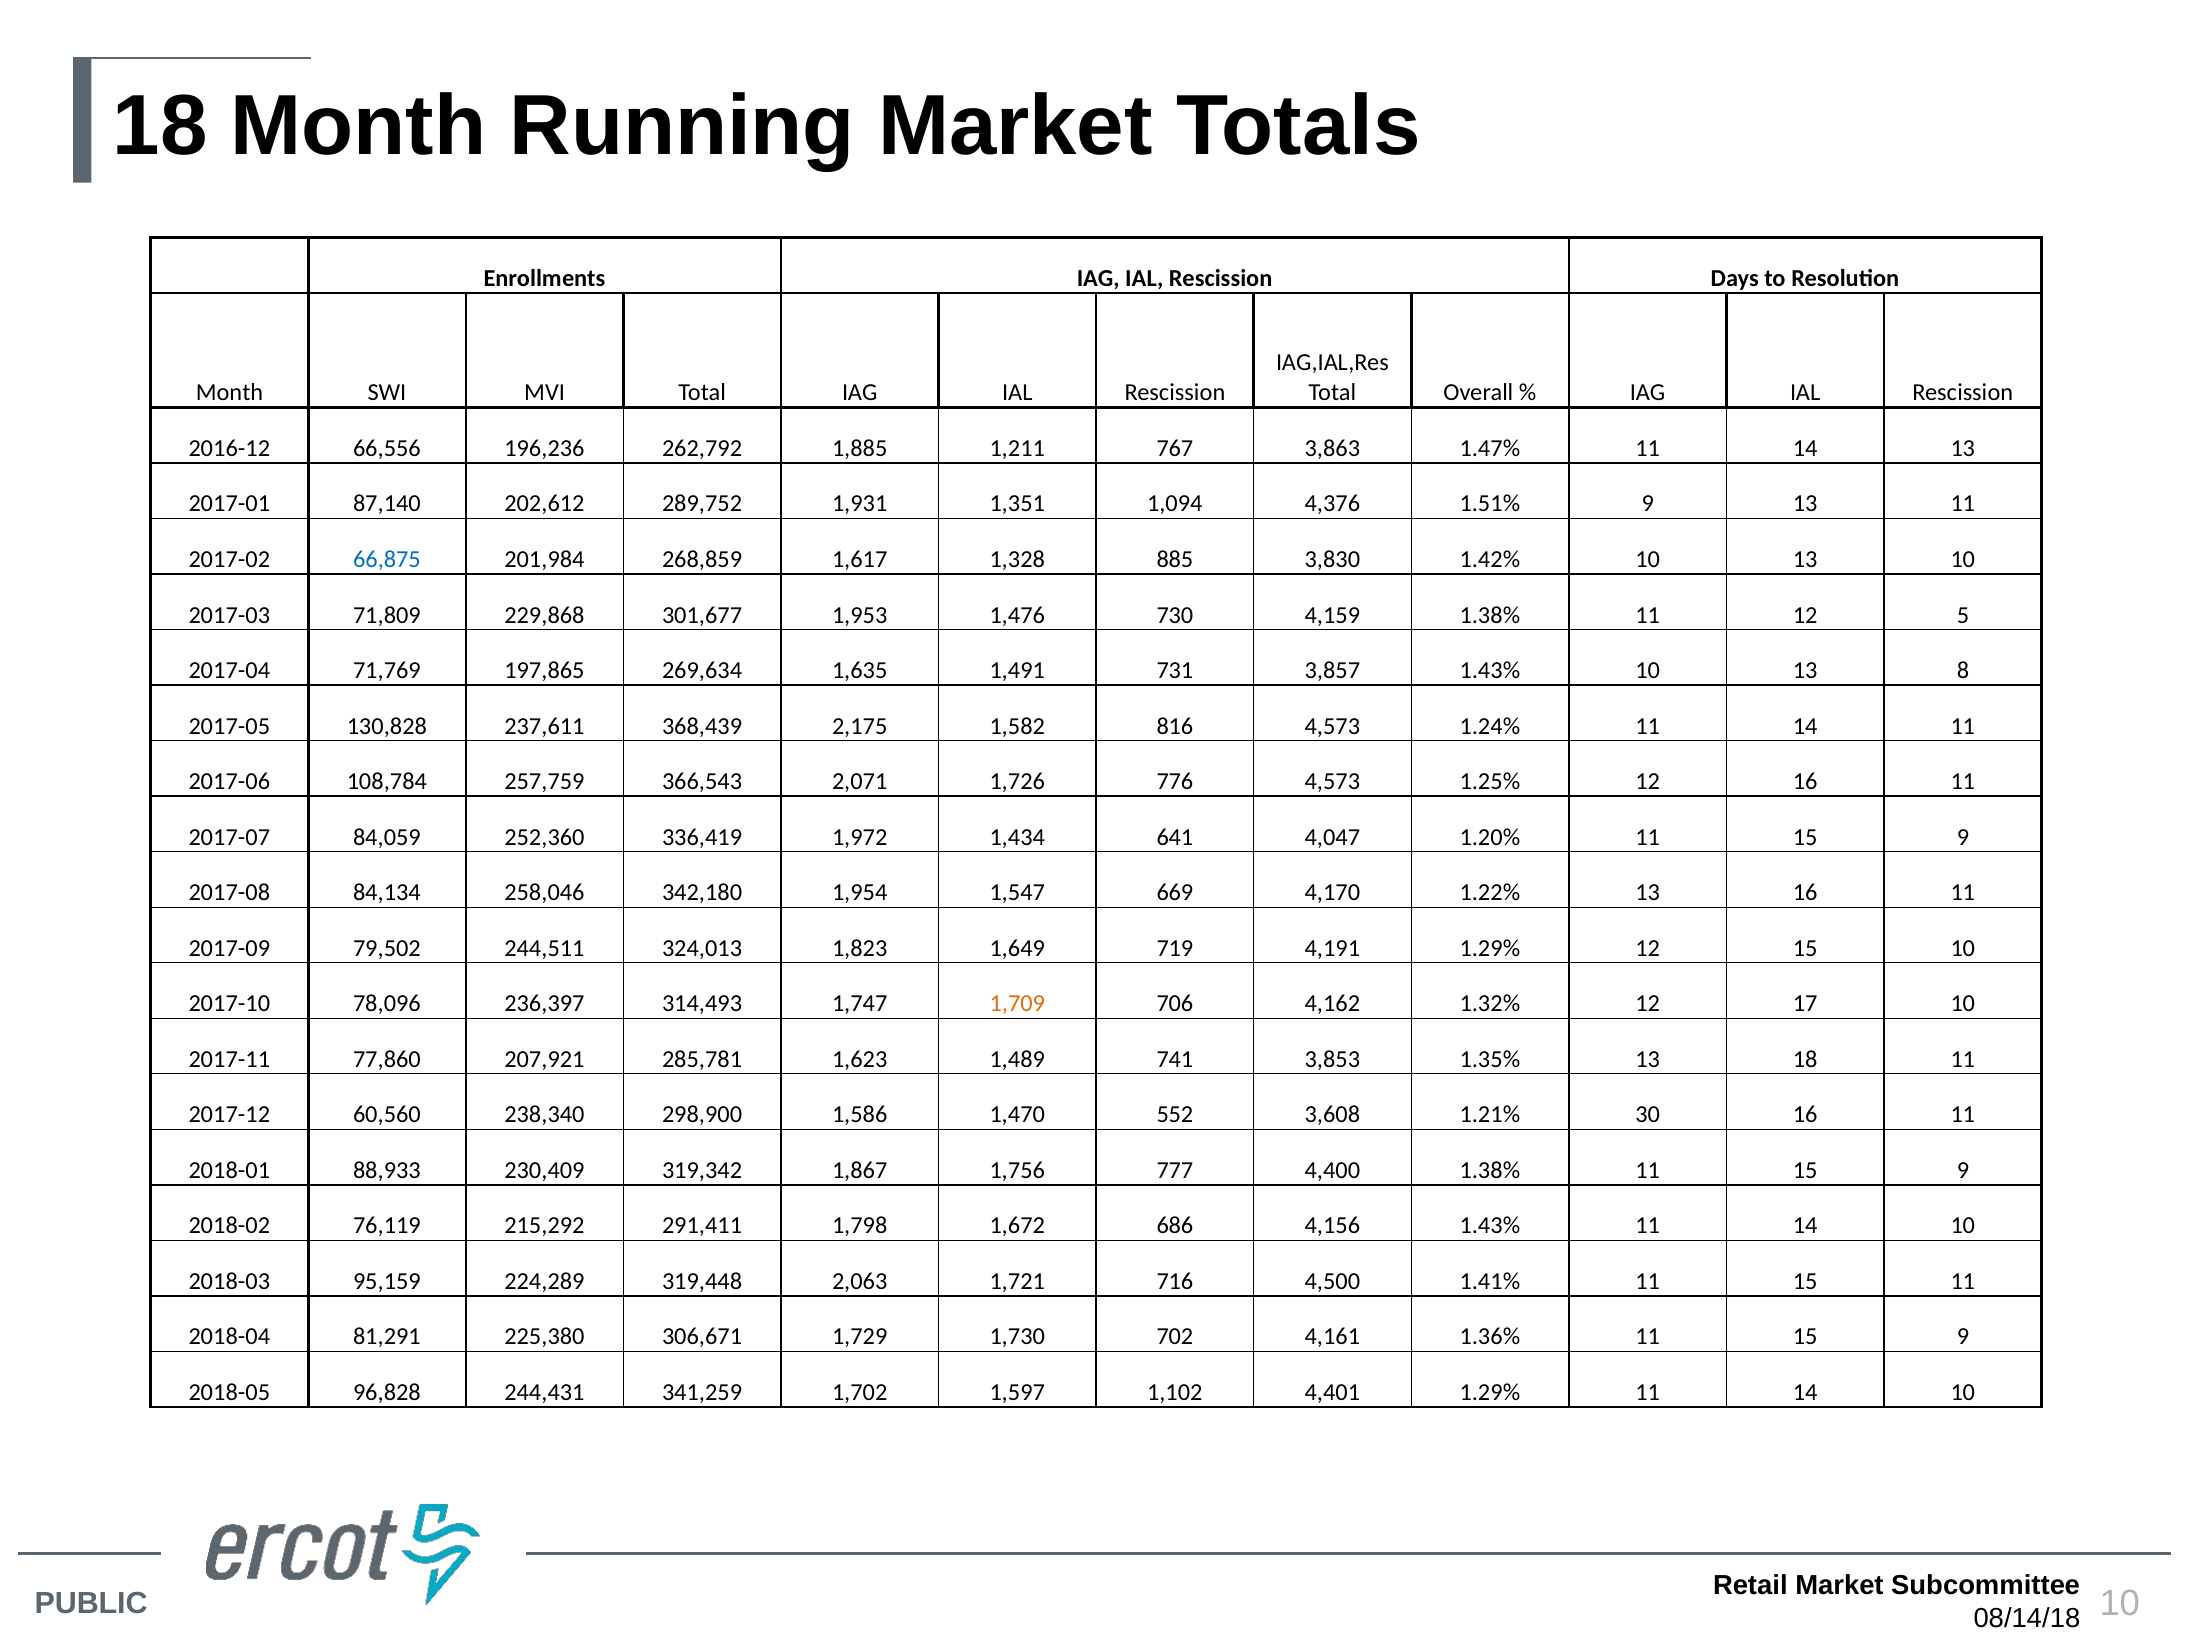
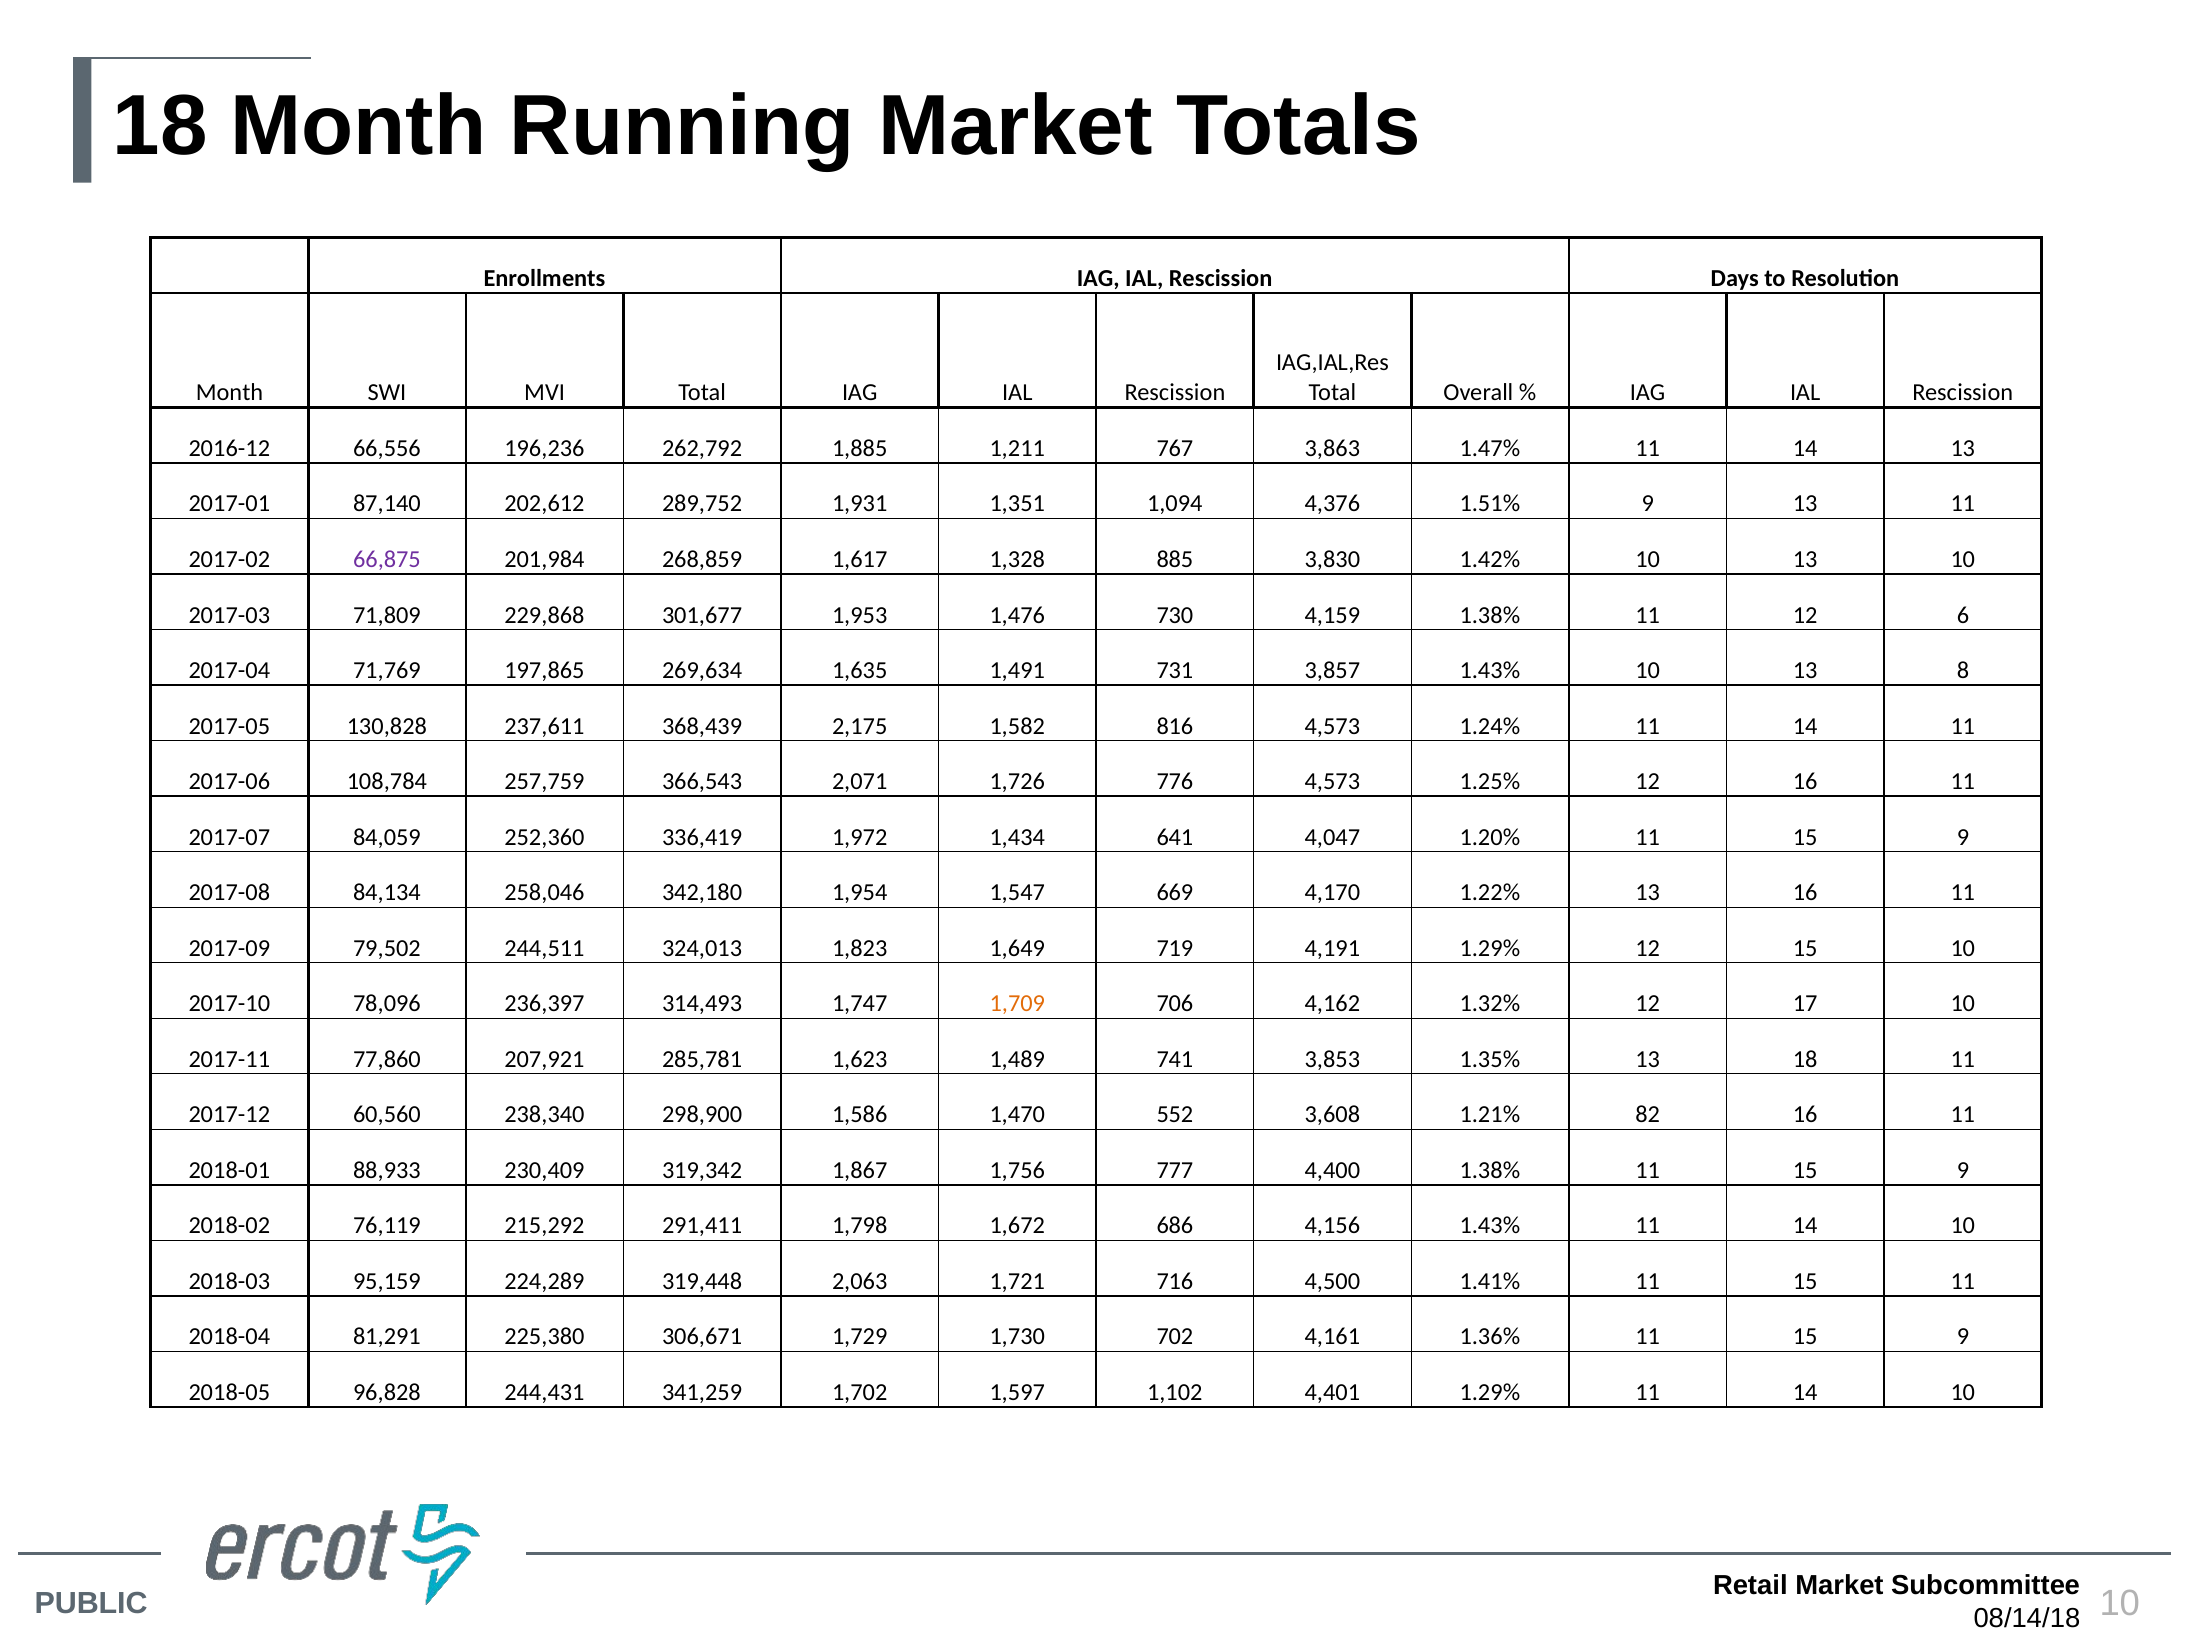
66,875 colour: blue -> purple
5: 5 -> 6
30: 30 -> 82
